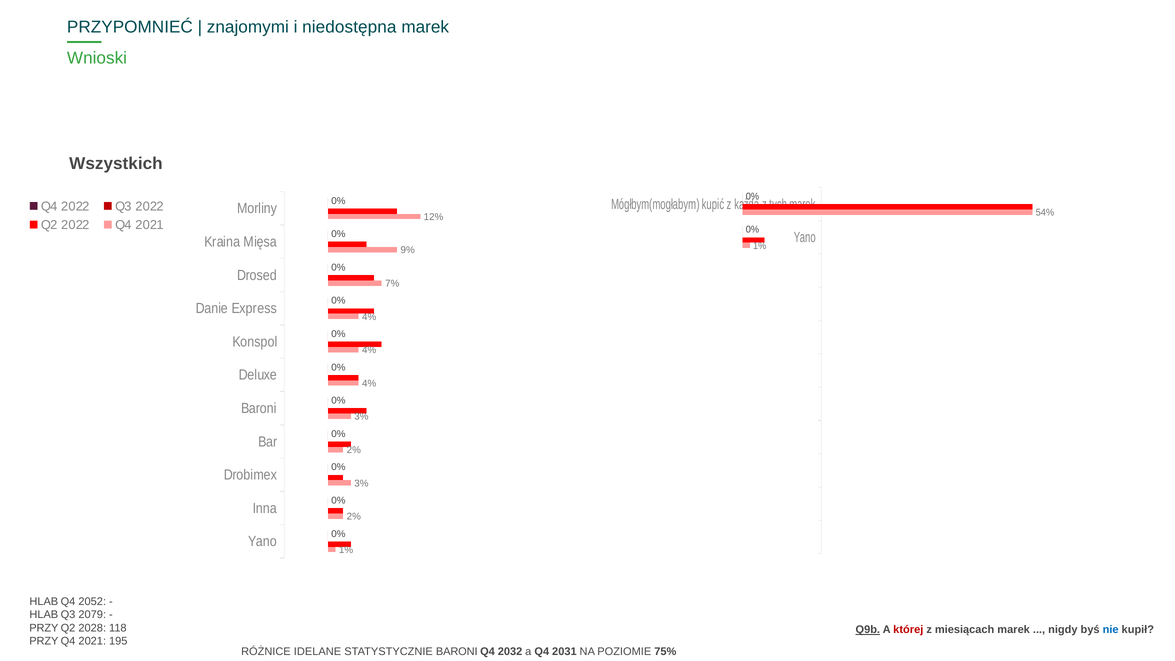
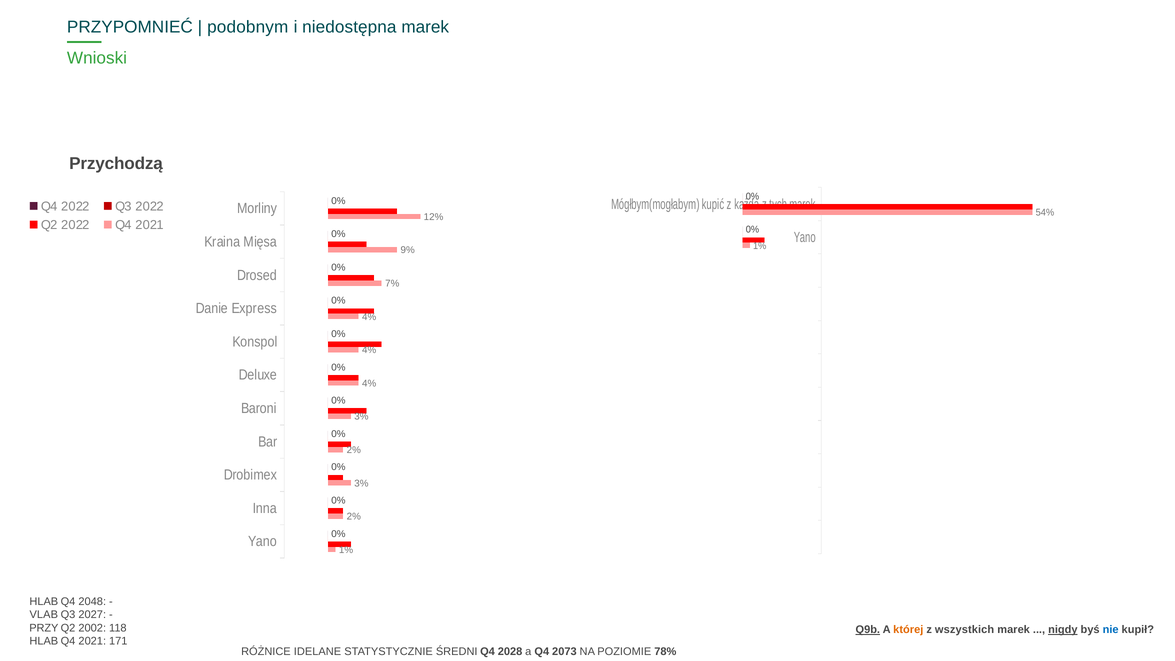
znajomymi: znajomymi -> podobnym
Wszystkich: Wszystkich -> Przychodzą
2052: 2052 -> 2048
HLAB at (44, 615): HLAB -> VLAB
2079: 2079 -> 2027
2028: 2028 -> 2002
której colour: red -> orange
miesiącach: miesiącach -> wszystkich
nigdy underline: none -> present
PRZY at (44, 641): PRZY -> HLAB
195: 195 -> 171
STATYSTYCZNIE BARONI: BARONI -> ŚREDNI
2032: 2032 -> 2028
2031: 2031 -> 2073
75%: 75% -> 78%
